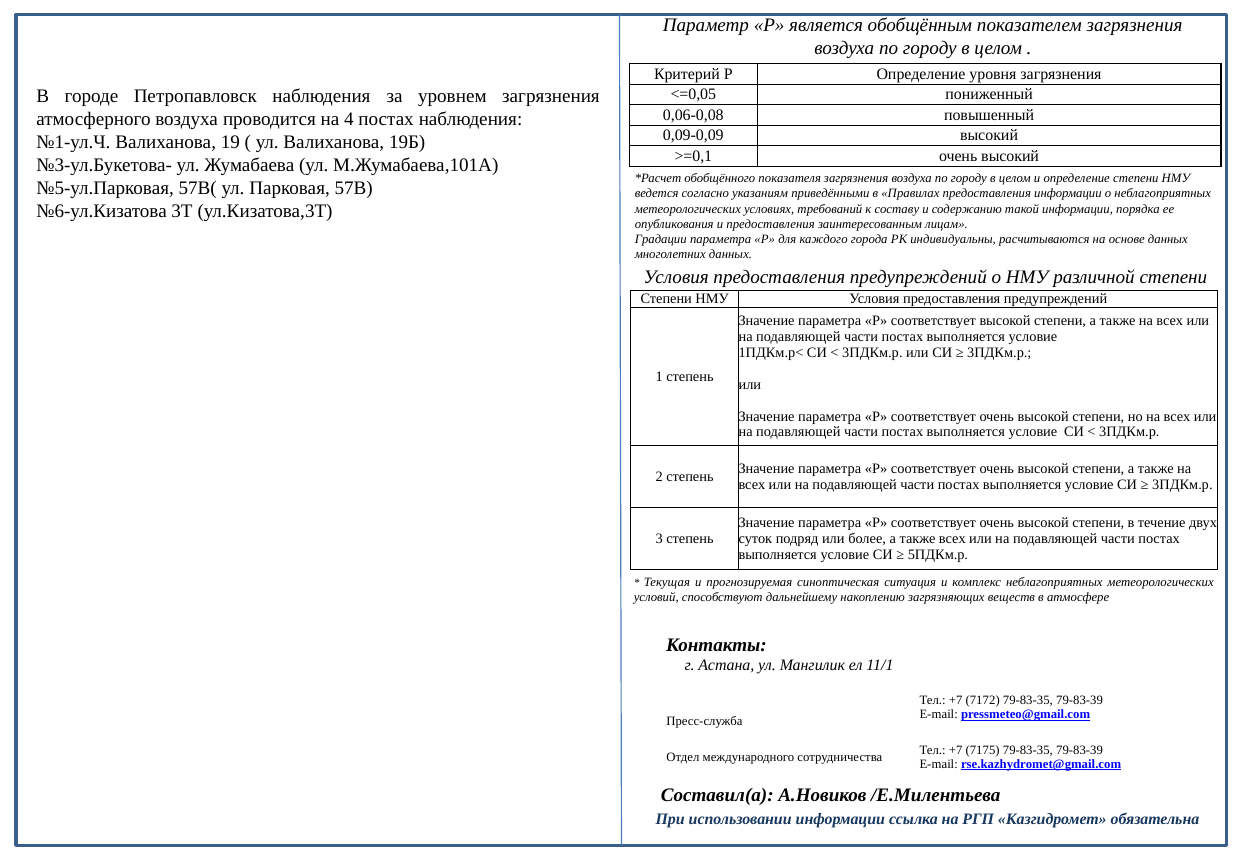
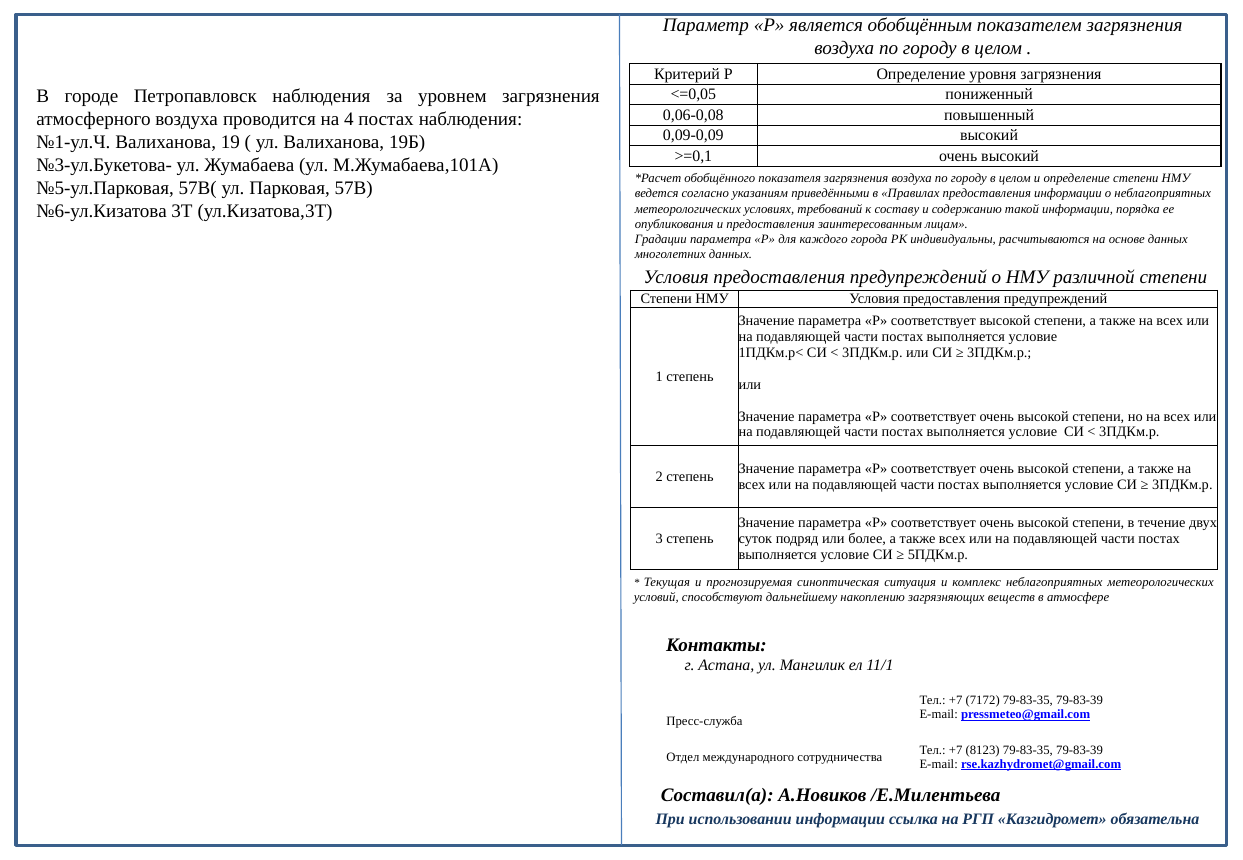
7175: 7175 -> 8123
